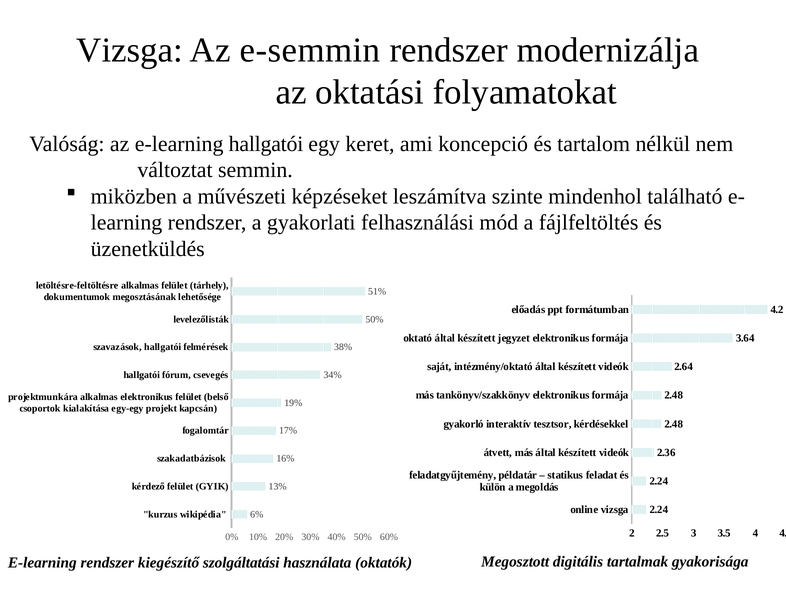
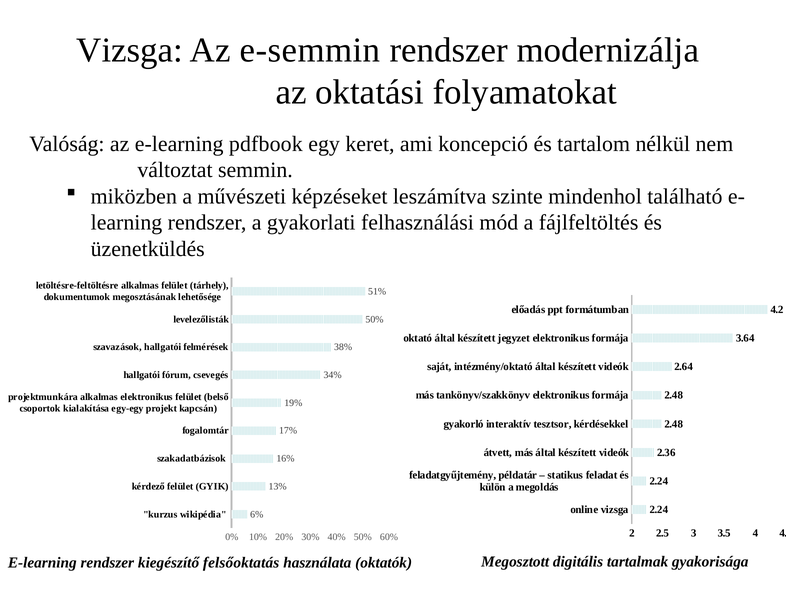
e-learning hallgatói: hallgatói -> pdfbook
szolgáltatási: szolgáltatási -> felsőoktatás
